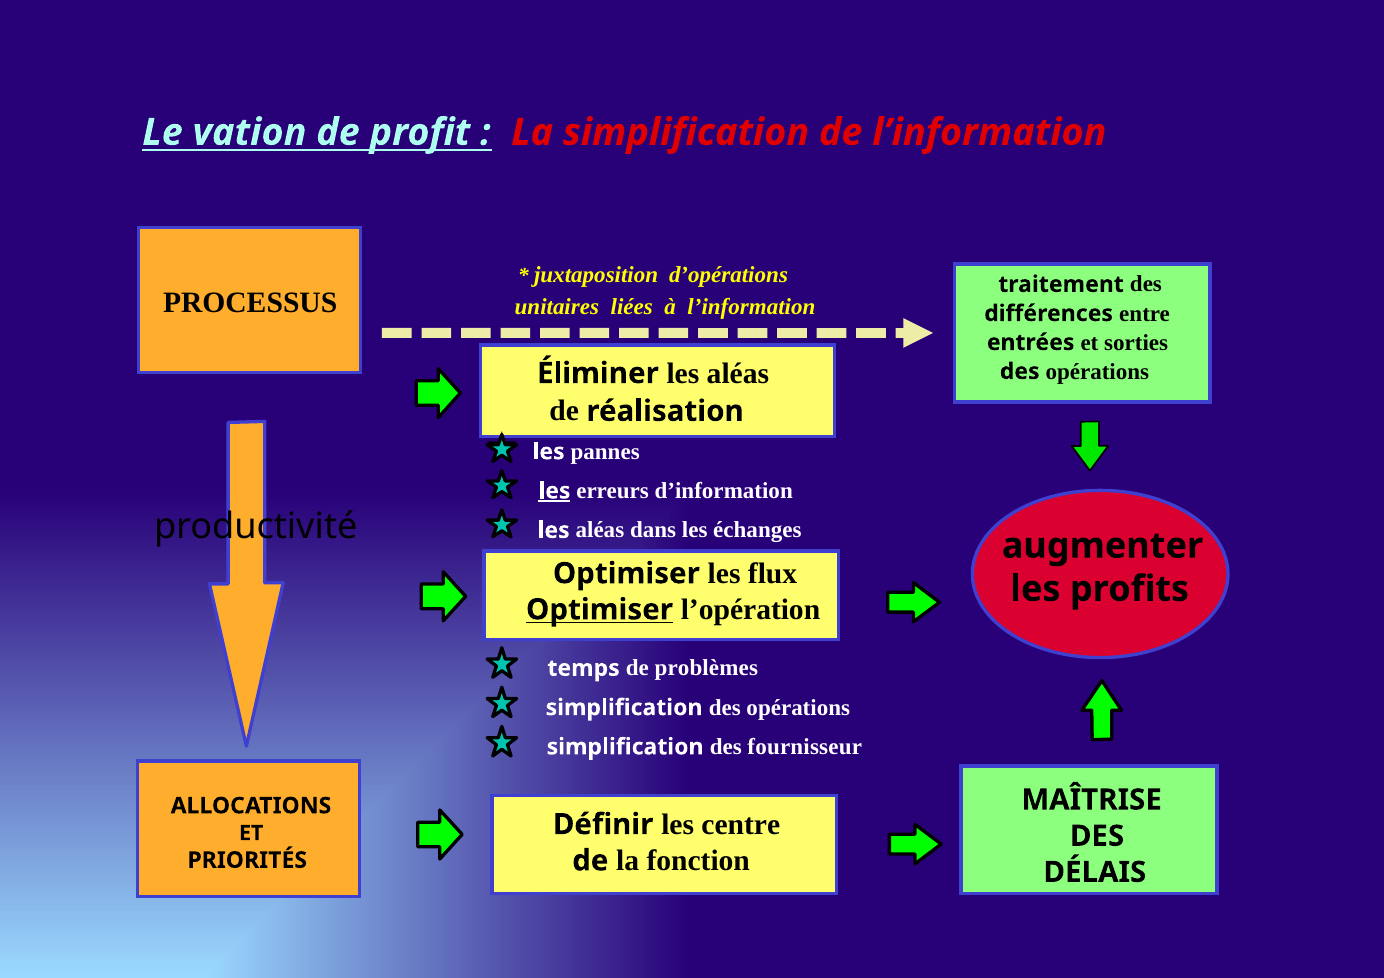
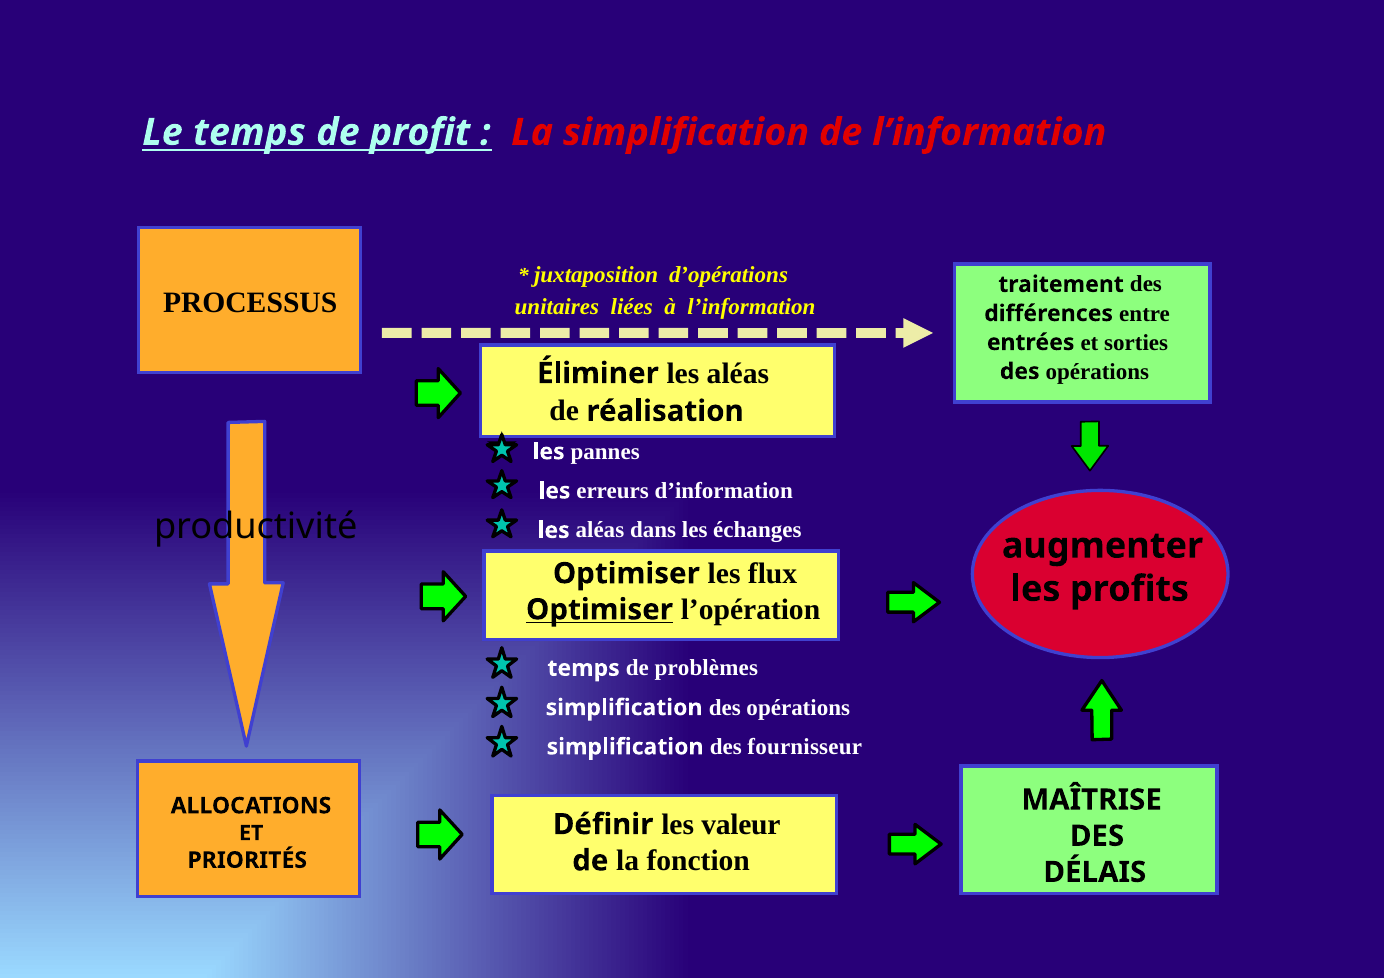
Le vation: vation -> temps
les at (554, 491) underline: present -> none
centre: centre -> valeur
